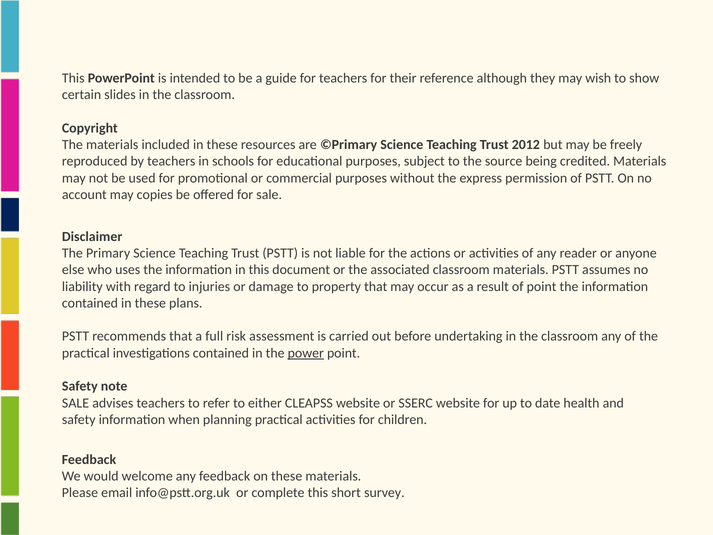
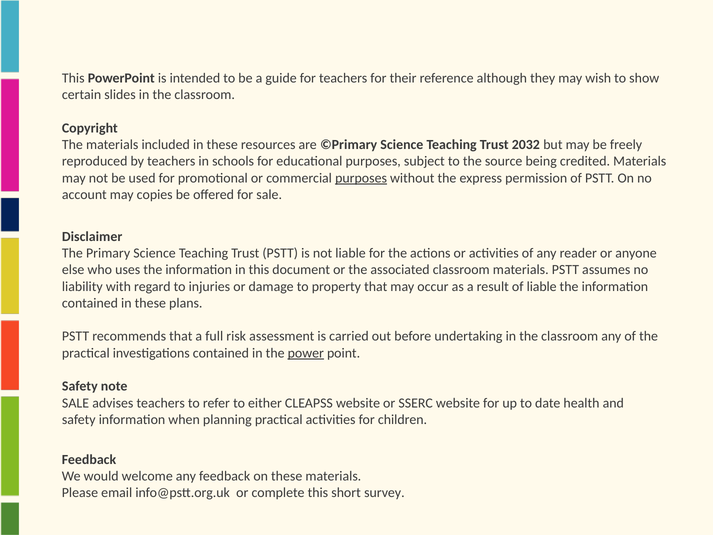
2012: 2012 -> 2032
purposes at (361, 178) underline: none -> present
of point: point -> liable
